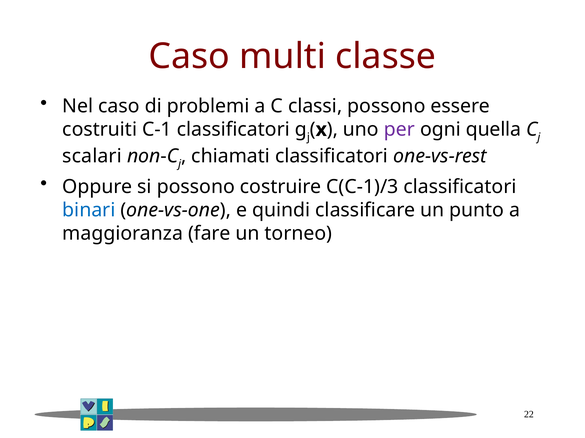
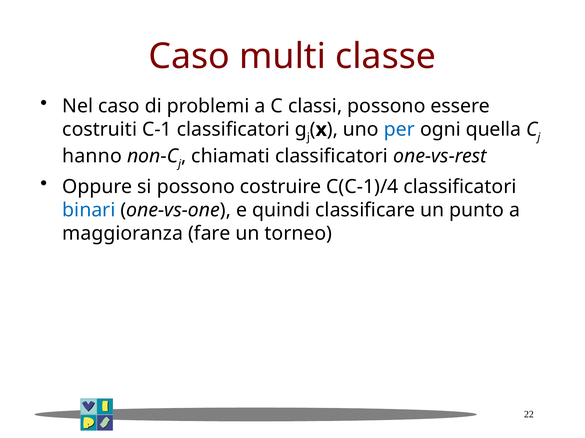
per colour: purple -> blue
scalari: scalari -> hanno
C(C-1)/3: C(C-1)/3 -> C(C-1)/4
